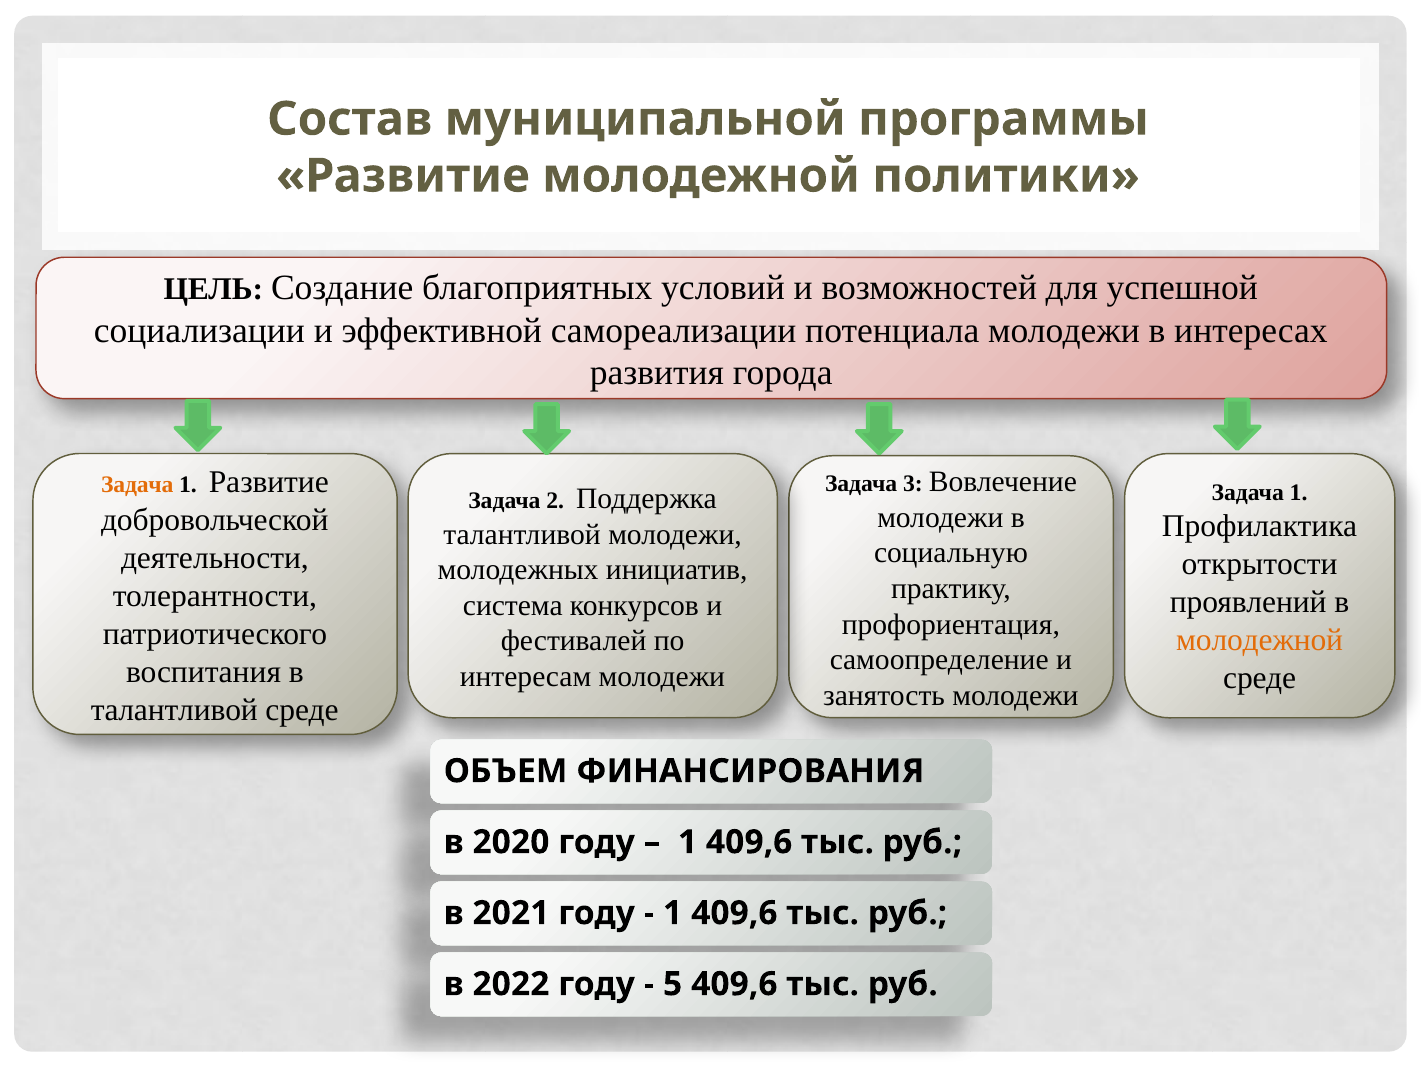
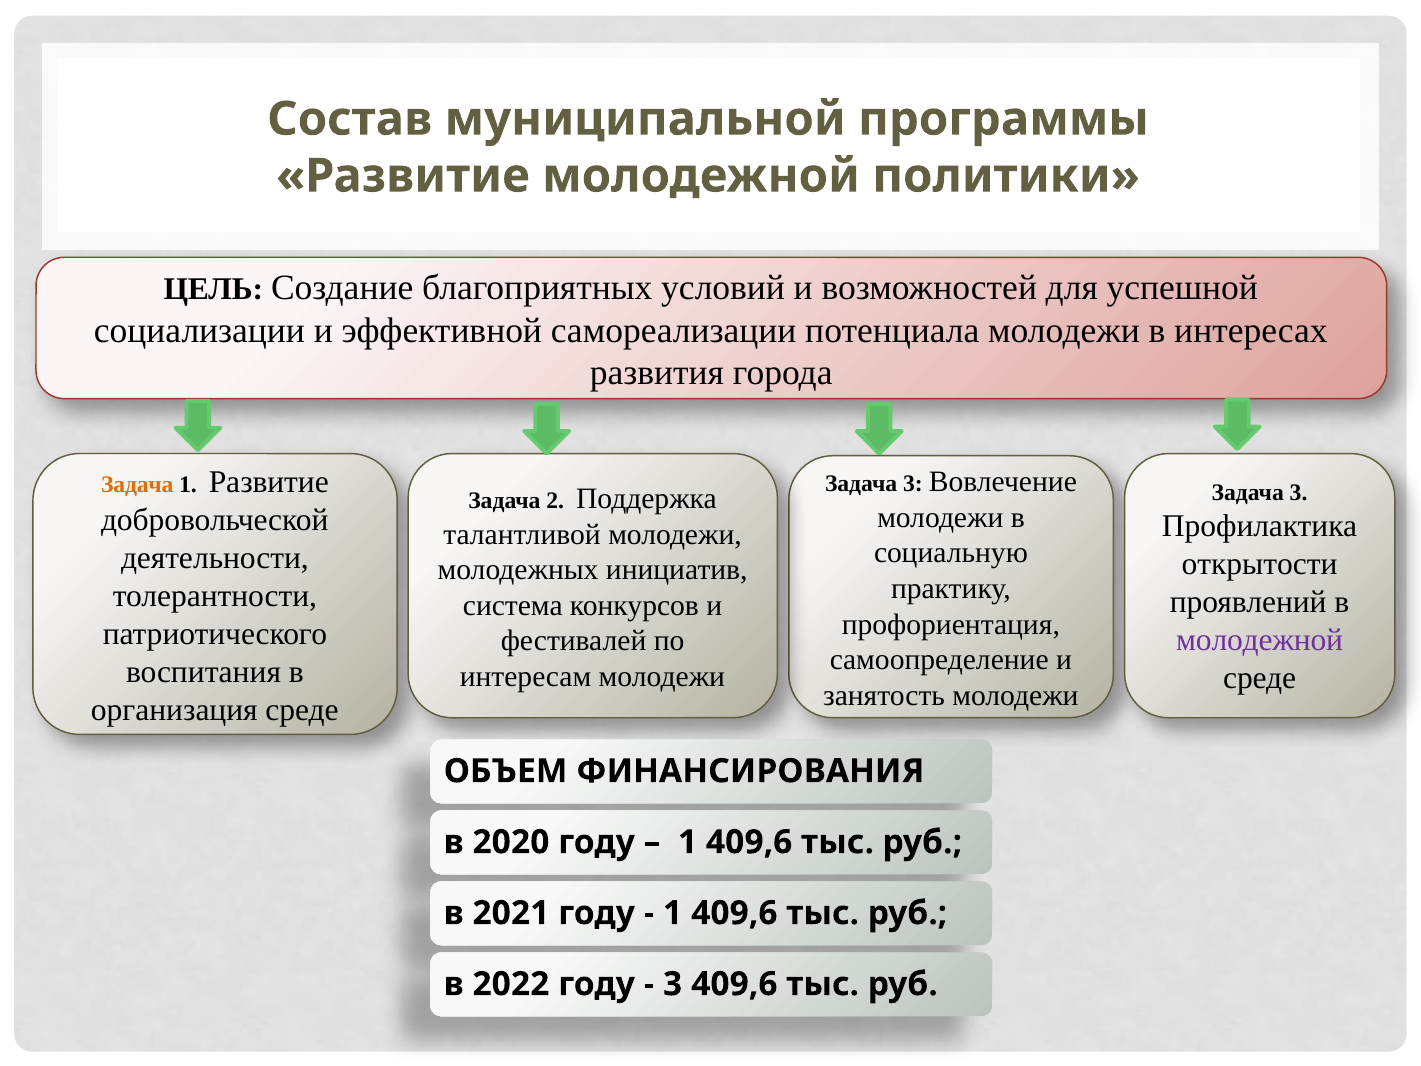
1 at (1299, 492): 1 -> 3
молодежной at (1260, 640) colour: orange -> purple
талантливой at (174, 710): талантливой -> организация
5 at (673, 984): 5 -> 3
